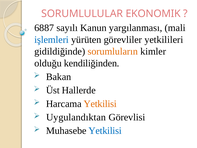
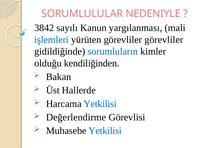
EKONOMIK: EKONOMIK -> NEDENIYLE
6887: 6887 -> 3842
görevliler yetkilileri: yetkilileri -> görevliler
sorumluların colour: orange -> blue
Yetkilisi at (100, 104) colour: orange -> blue
Uygulandıktan: Uygulandıktan -> Değerlendirme
